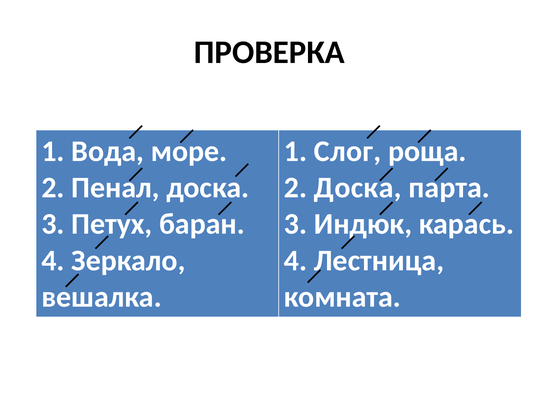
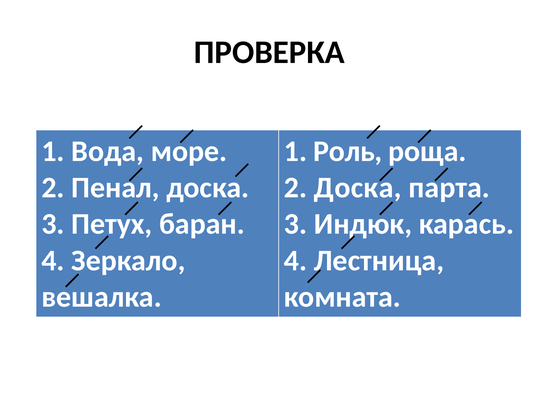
Слог: Слог -> Роль
